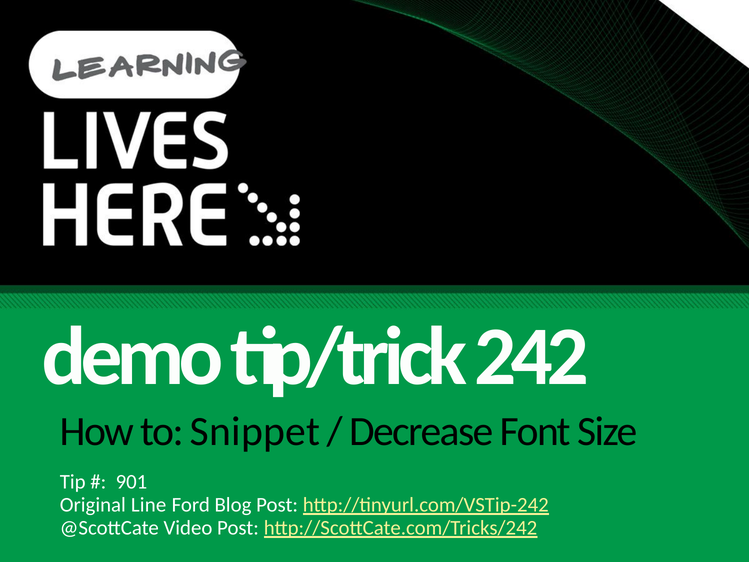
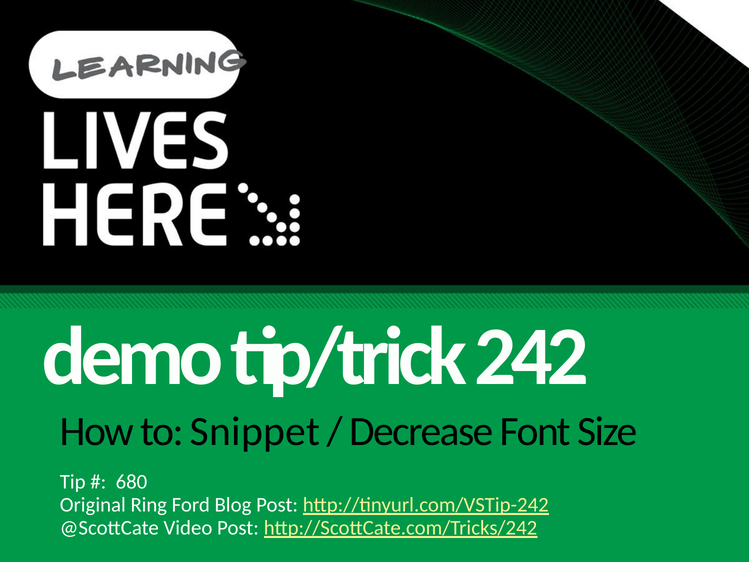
901: 901 -> 680
Line: Line -> Ring
